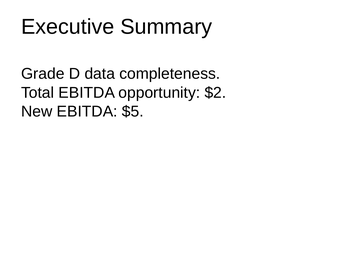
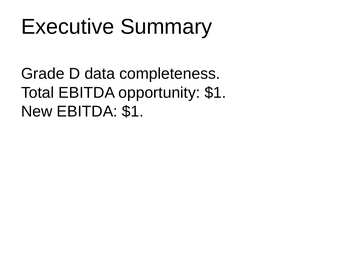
opportunity $2: $2 -> $1
EBITDA $5: $5 -> $1
